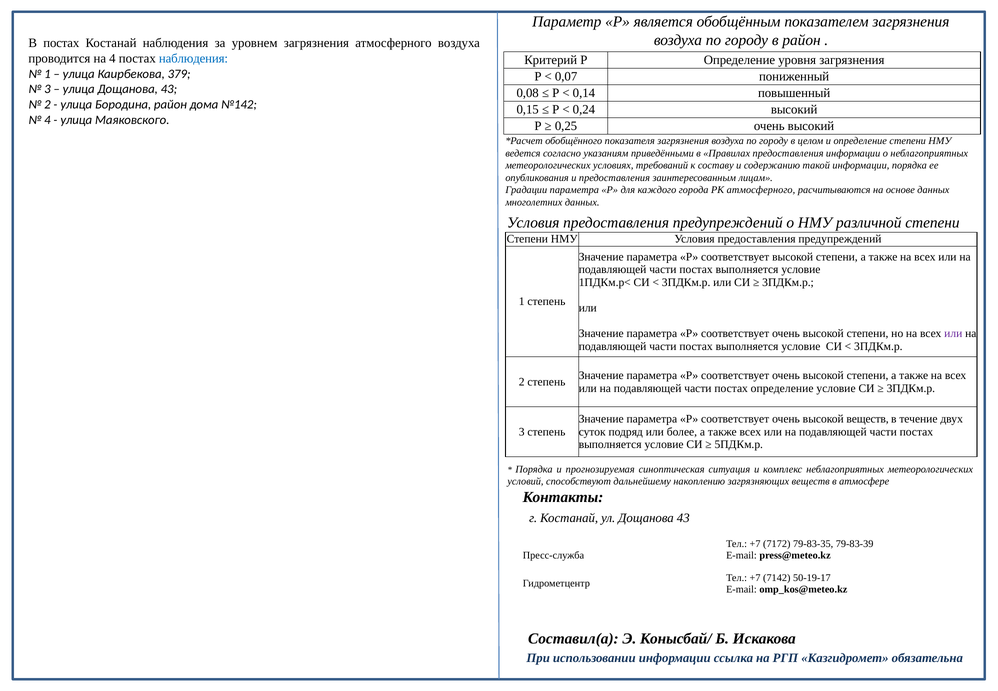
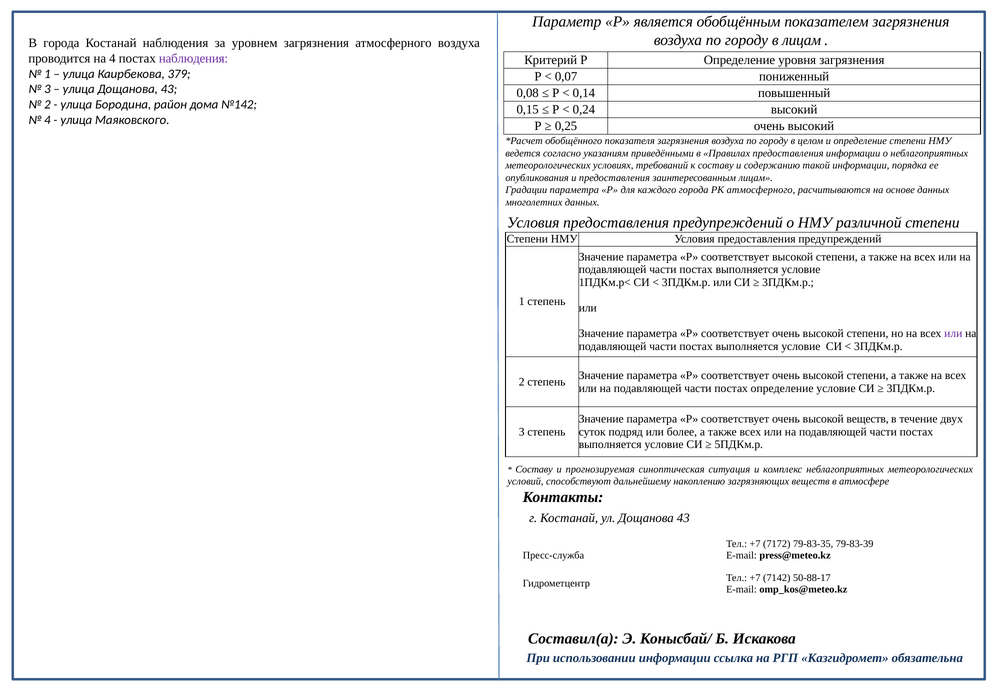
в район: район -> лицам
В постах: постах -> города
наблюдения at (193, 58) colour: blue -> purple
Порядка at (534, 469): Порядка -> Составу
50-19-17: 50-19-17 -> 50-88-17
